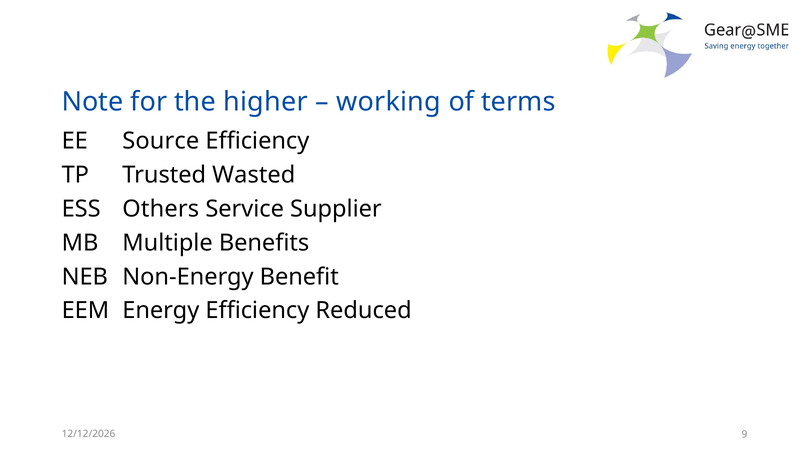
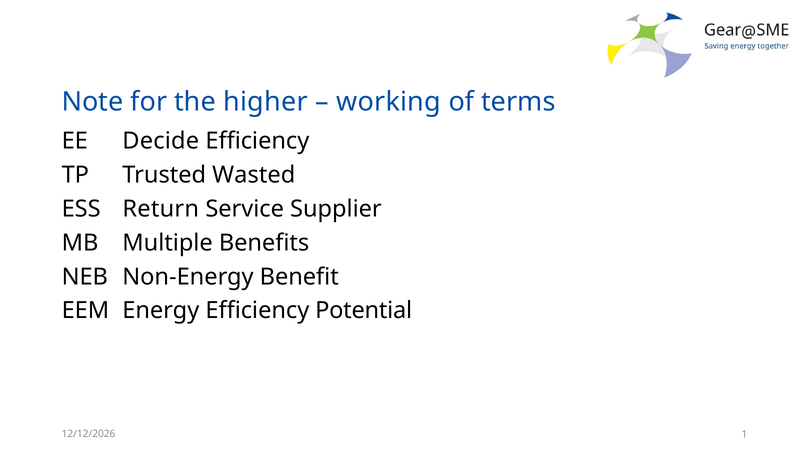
Source: Source -> Decide
Others: Others -> Return
Reduced: Reduced -> Potential
9: 9 -> 1
